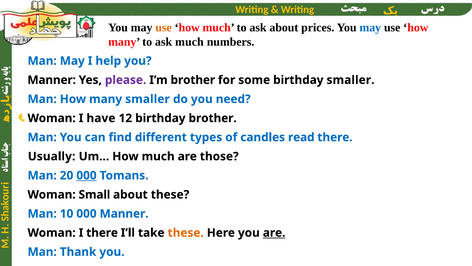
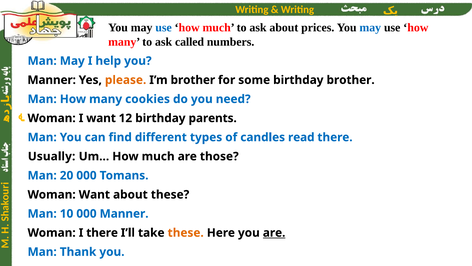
use at (164, 28) colour: orange -> blue
ask much: much -> called
please colour: purple -> orange
birthday smaller: smaller -> brother
many smaller: smaller -> cookies
I have: have -> want
birthday brother: brother -> parents
000 at (86, 175) underline: present -> none
Woman Small: Small -> Want
